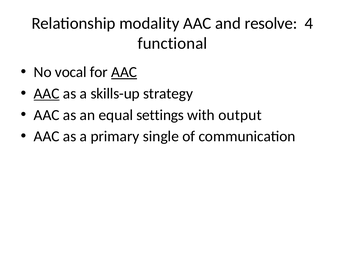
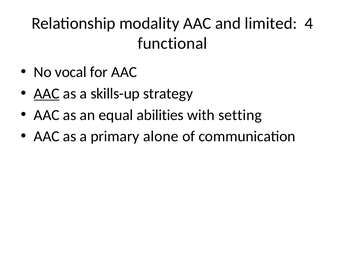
resolve: resolve -> limited
AAC at (124, 72) underline: present -> none
settings: settings -> abilities
output: output -> setting
single: single -> alone
